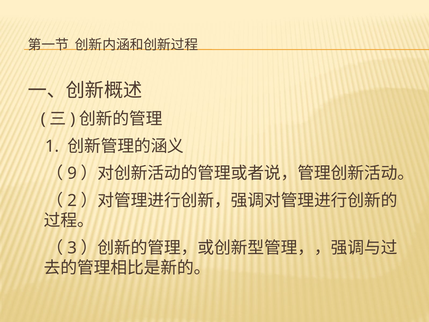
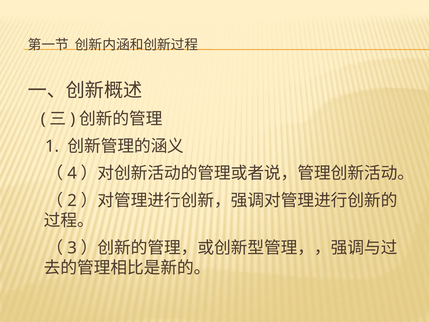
9: 9 -> 4
